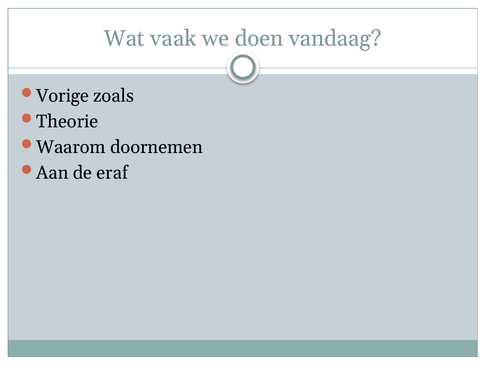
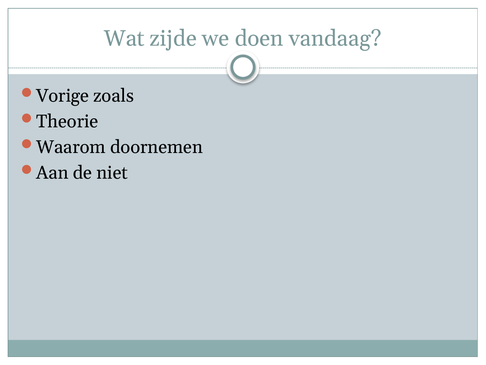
vaak: vaak -> zijde
eraf: eraf -> niet
